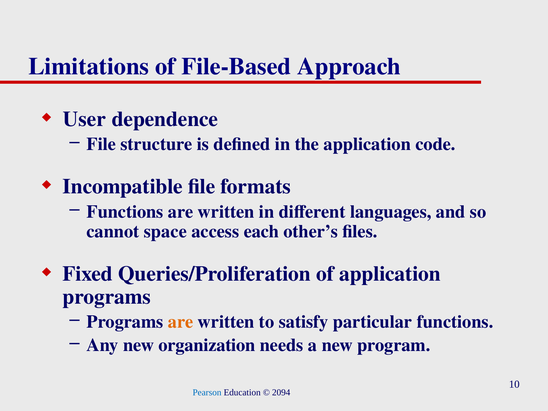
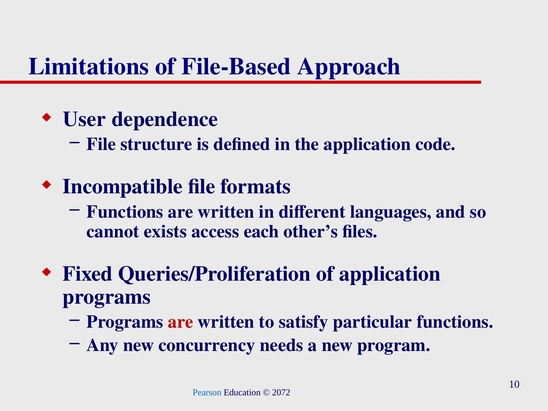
space: space -> exists
are at (181, 322) colour: orange -> red
organization: organization -> concurrency
2094: 2094 -> 2072
